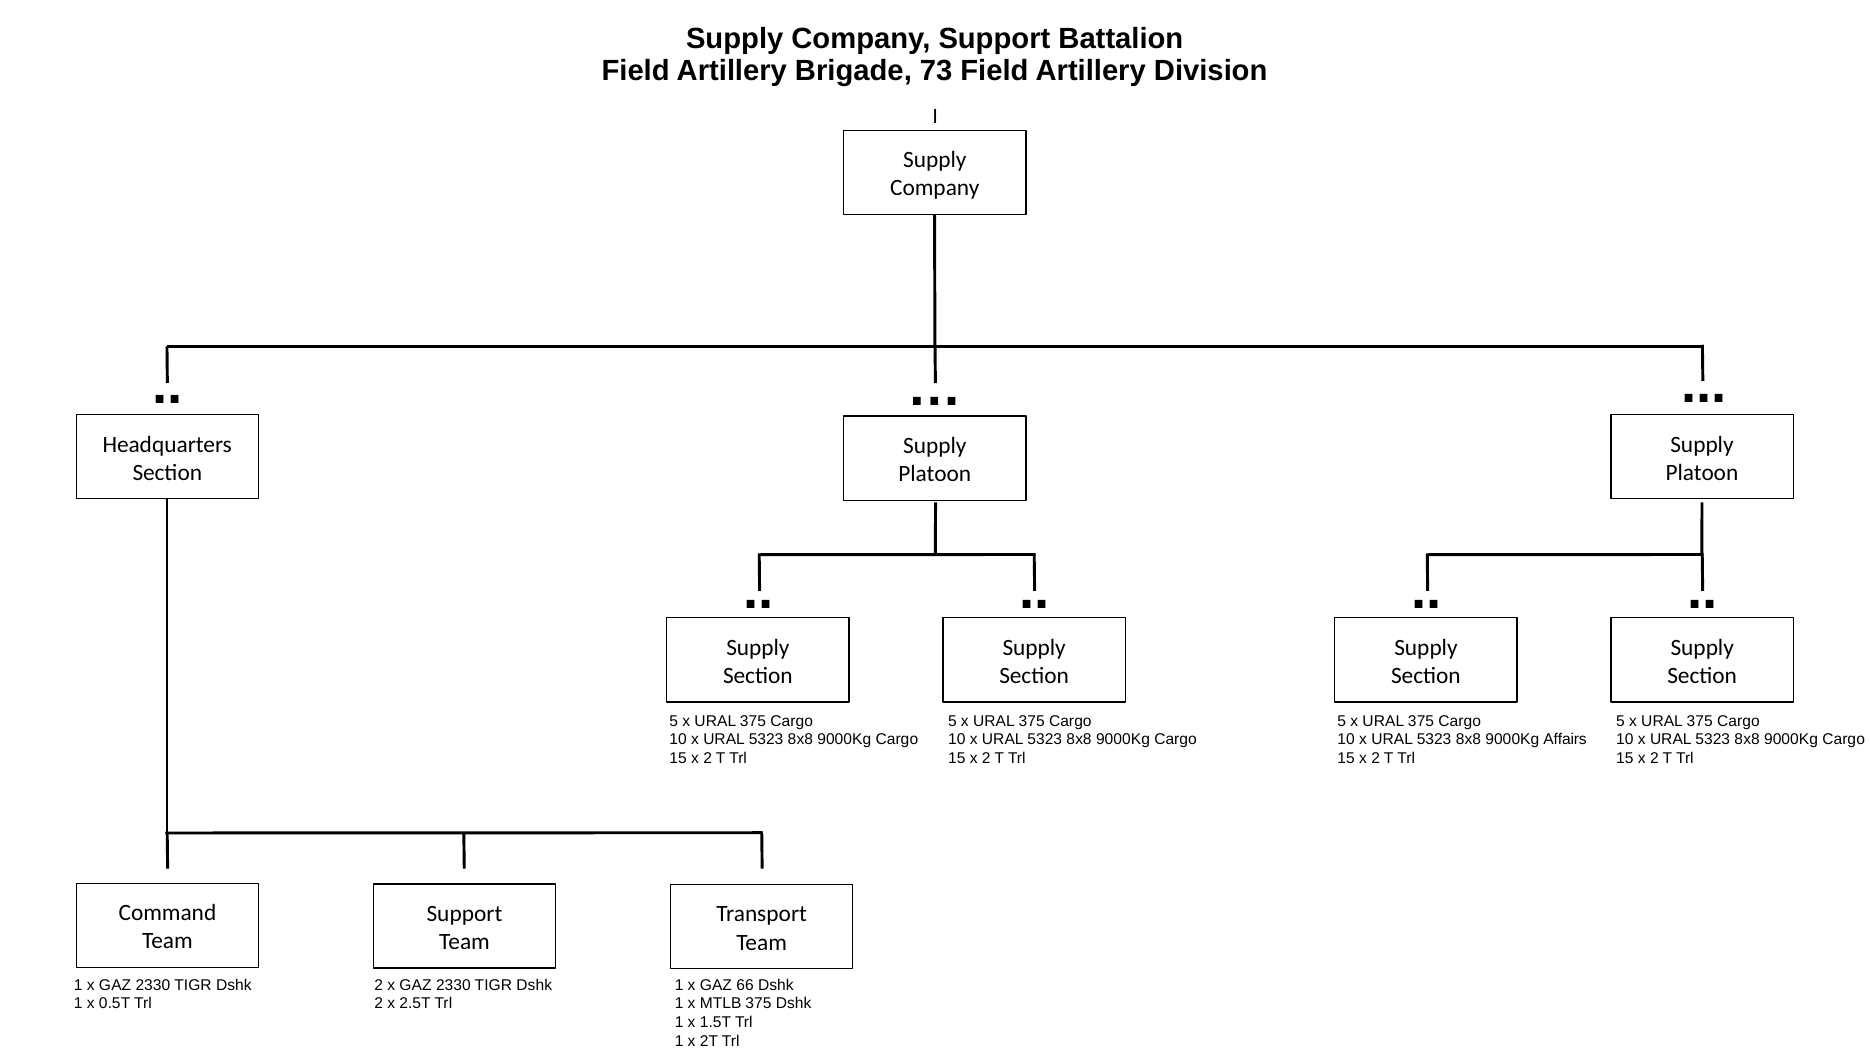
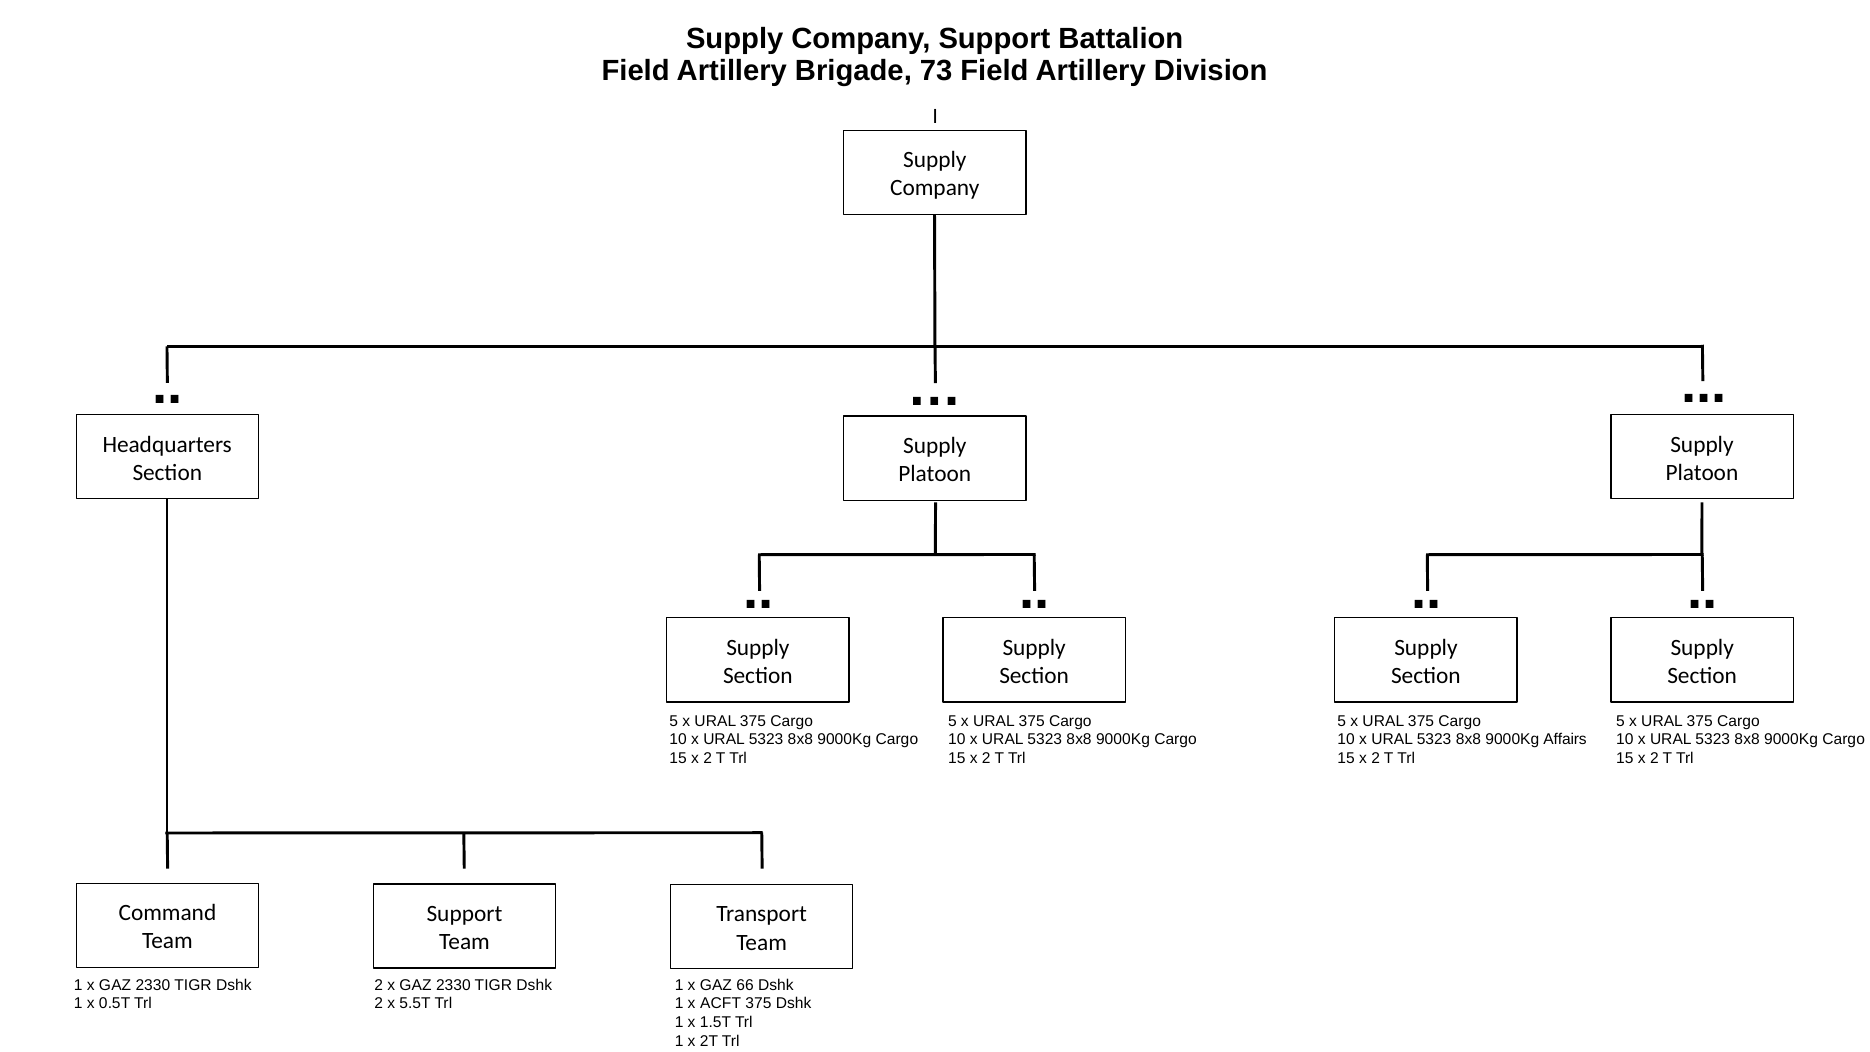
2.5T: 2.5T -> 5.5T
MTLB: MTLB -> ACFT
